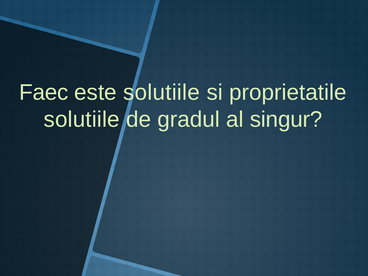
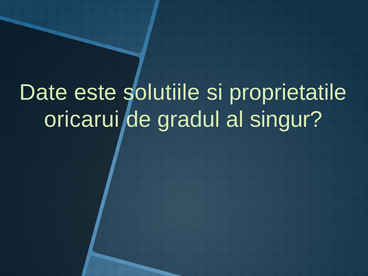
Faec: Faec -> Date
solutiile at (82, 119): solutiile -> oricarui
